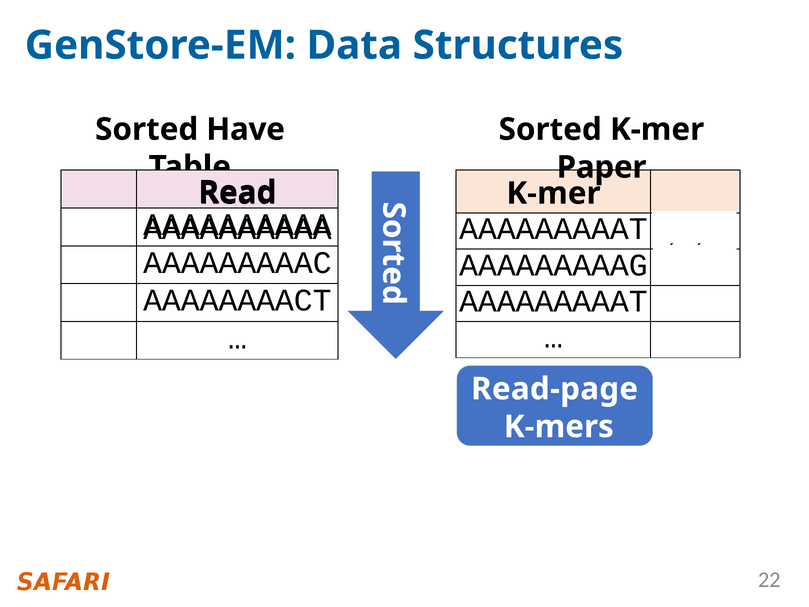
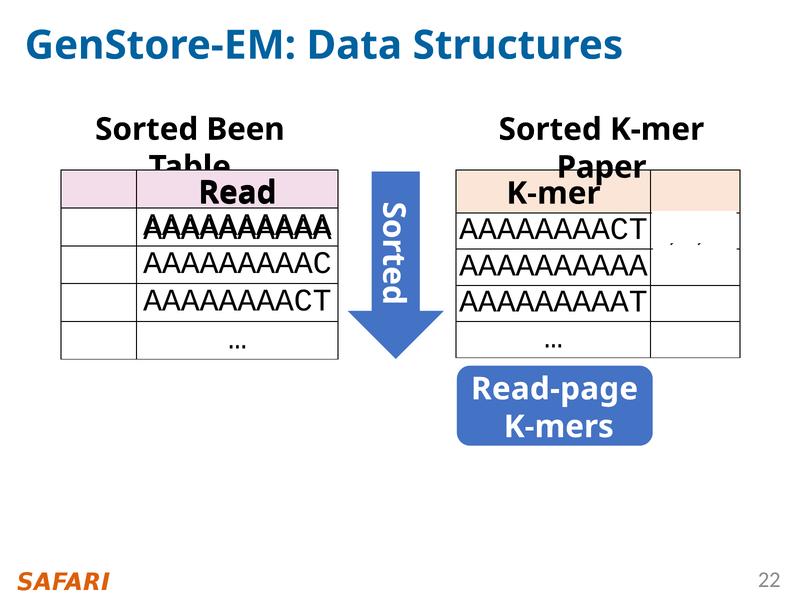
Have: Have -> Been
AAAAAAAAAT at (553, 229): AAAAAAAAAT -> AAAAAAAACT
AAAAAAAAAG at (553, 265): AAAAAAAAAG -> AAAAAAAAAA
